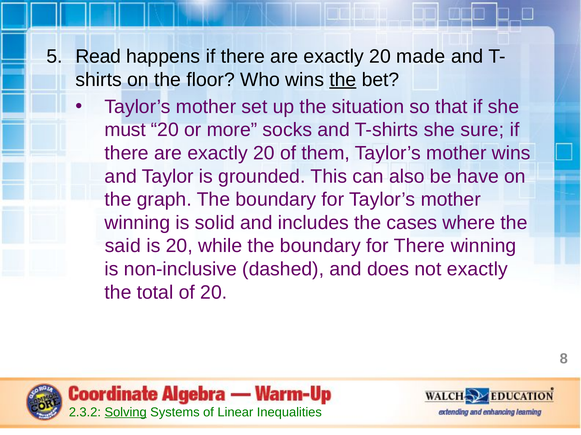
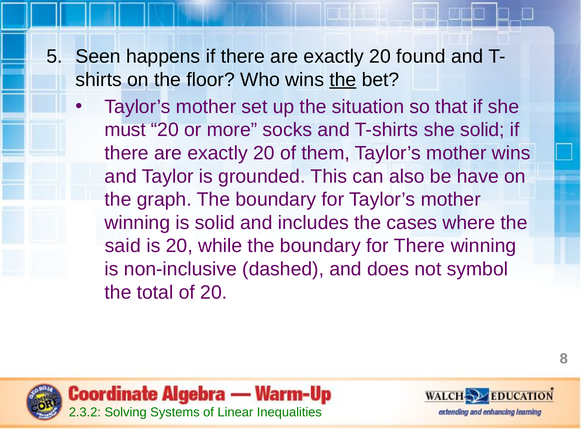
Read: Read -> Seen
made: made -> found
she sure: sure -> solid
not exactly: exactly -> symbol
Solving underline: present -> none
